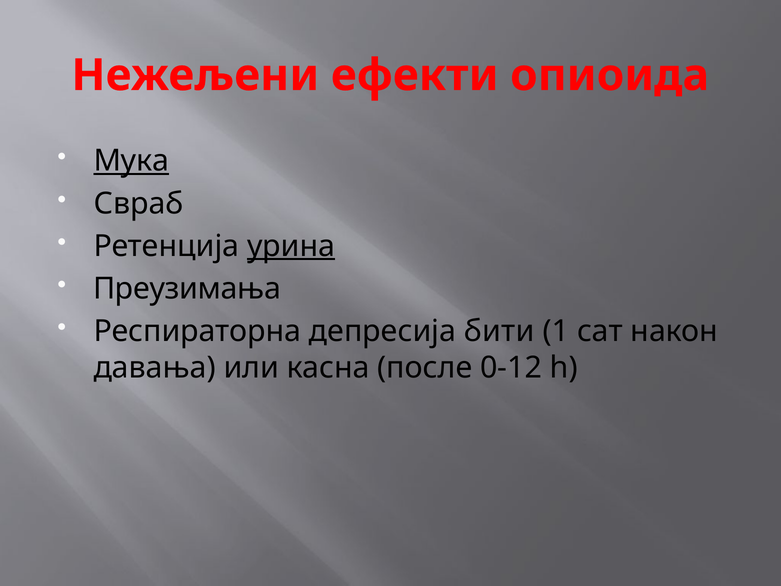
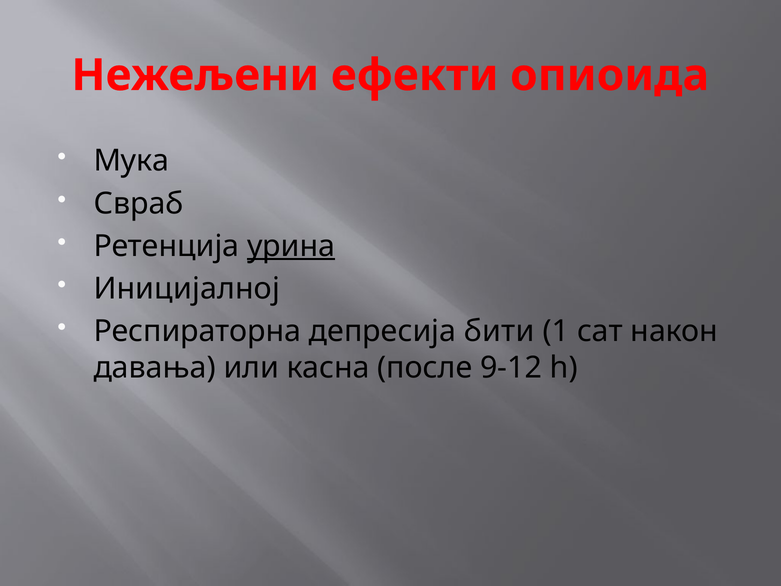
Мука underline: present -> none
Преузимања: Преузимања -> Иницијалној
0-12: 0-12 -> 9-12
